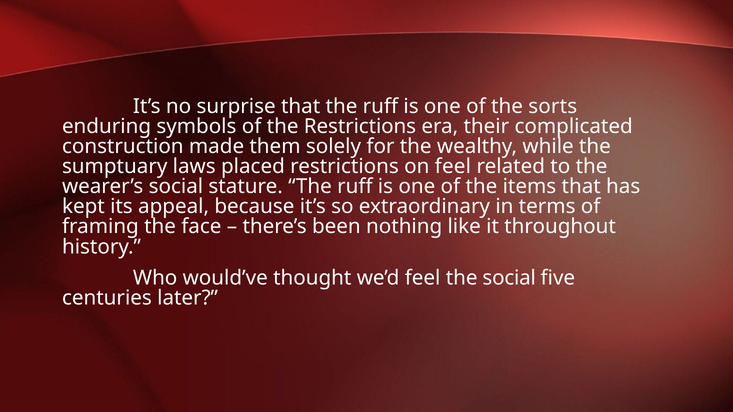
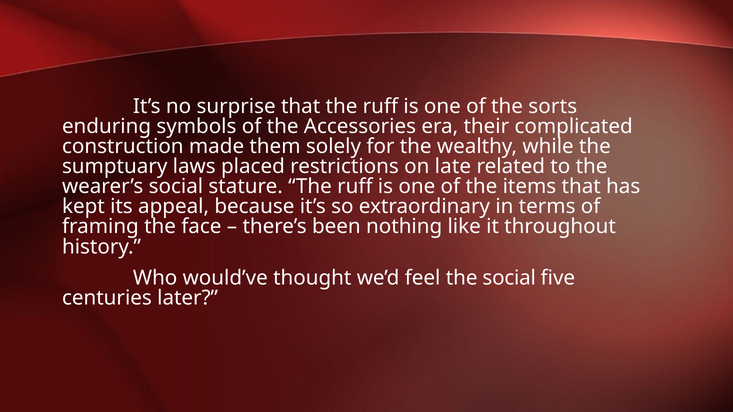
the Restrictions: Restrictions -> Accessories
on feel: feel -> late
